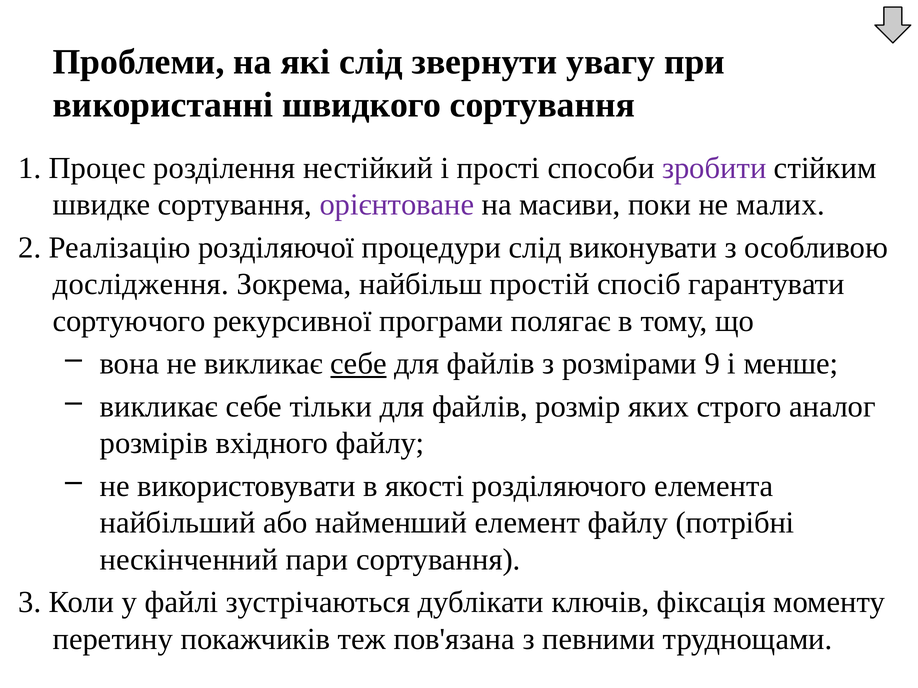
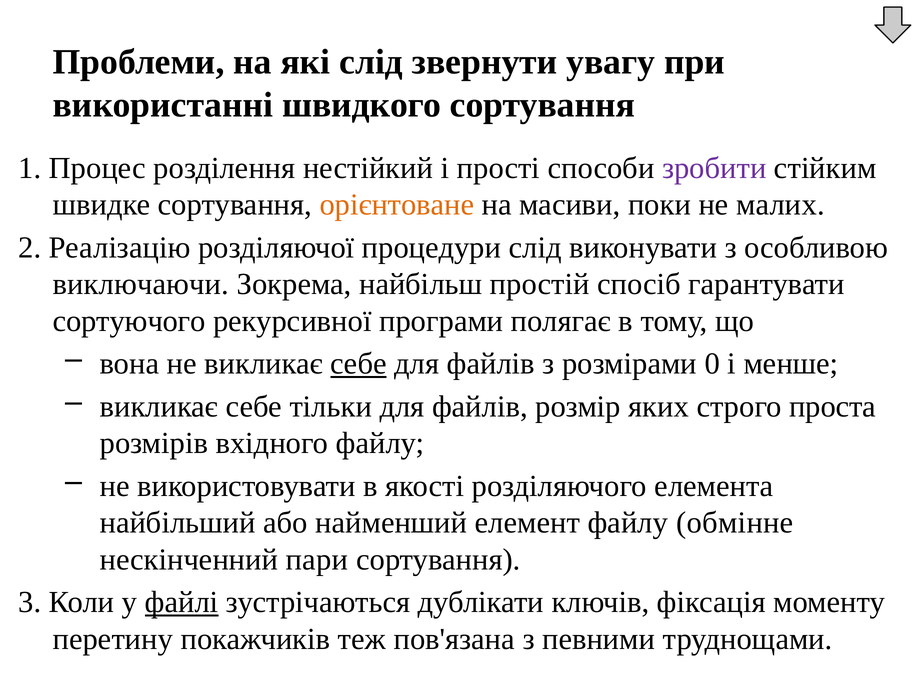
орієнтоване colour: purple -> orange
дослідження: дослідження -> виключаючи
9: 9 -> 0
аналог: аналог -> проста
потрібні: потрібні -> обмінне
файлі underline: none -> present
